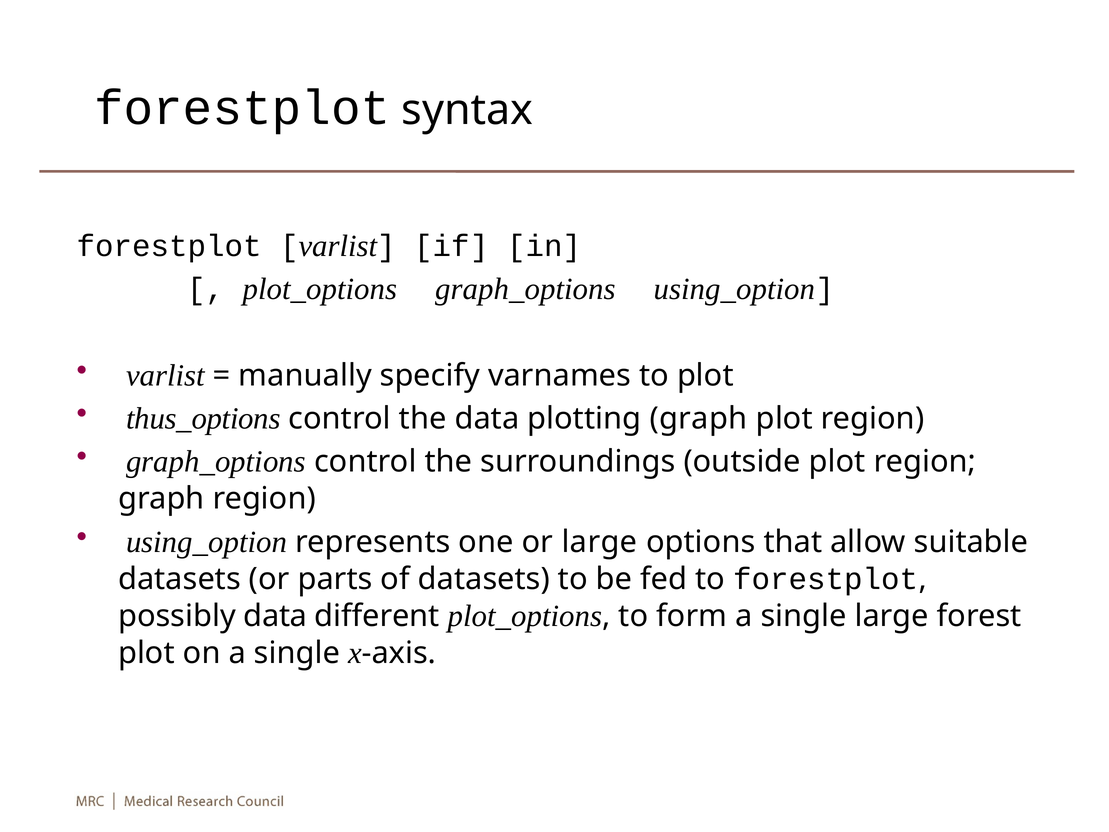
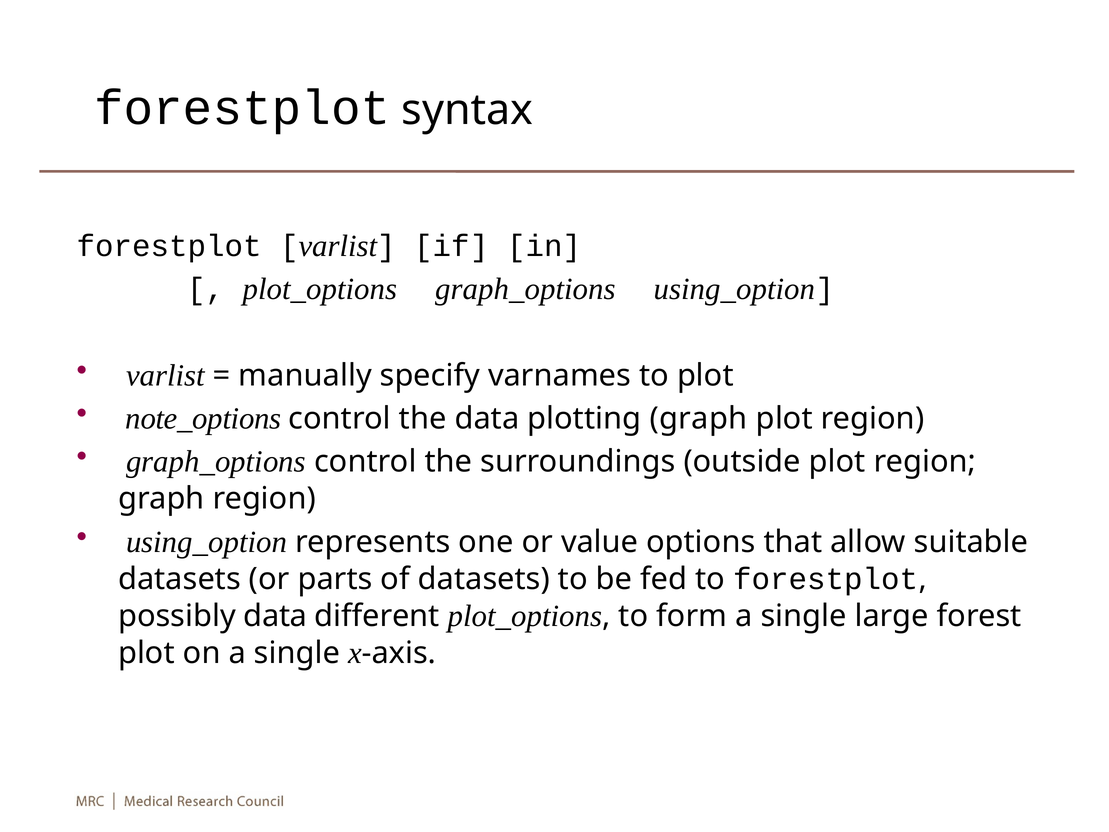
thus_options: thus_options -> note_options
or large: large -> value
